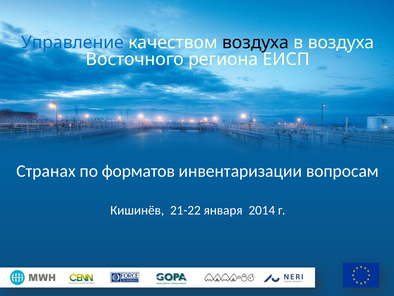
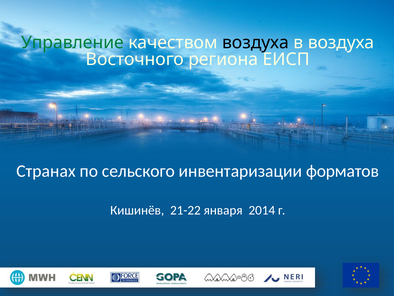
Управление colour: blue -> green
форматов: форматов -> сельского
вопросам: вопросам -> форматов
